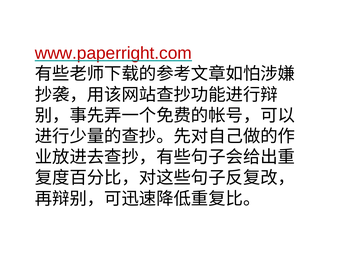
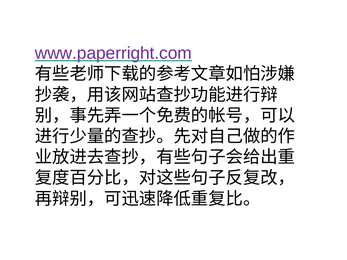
www.paperright.com colour: red -> purple
